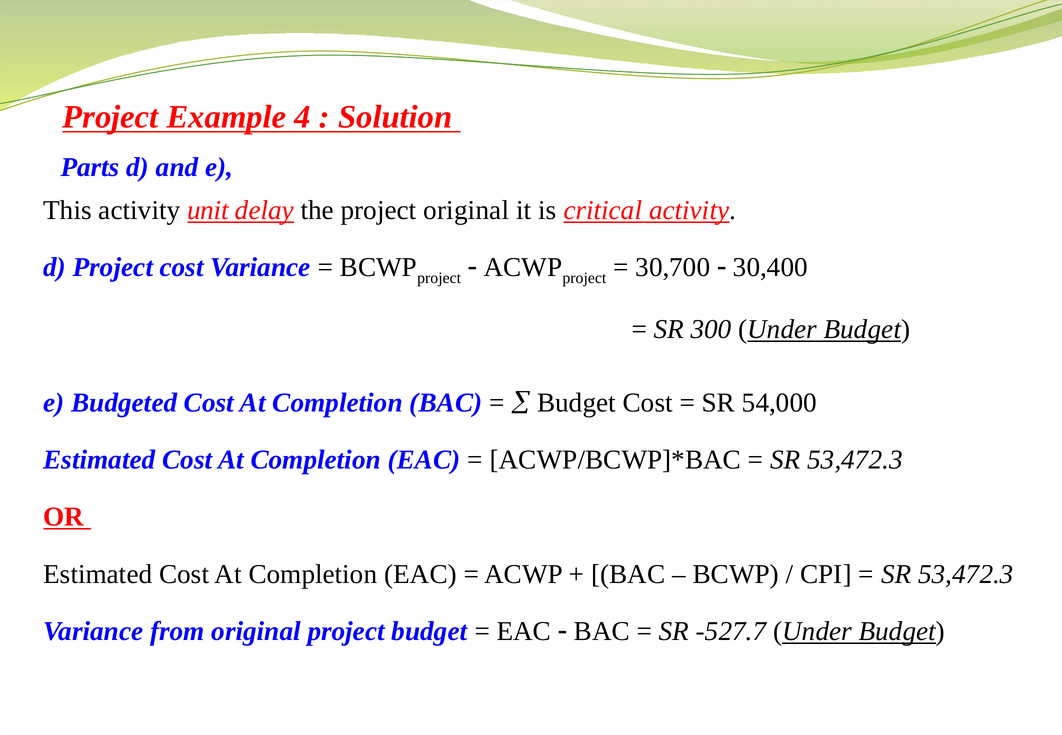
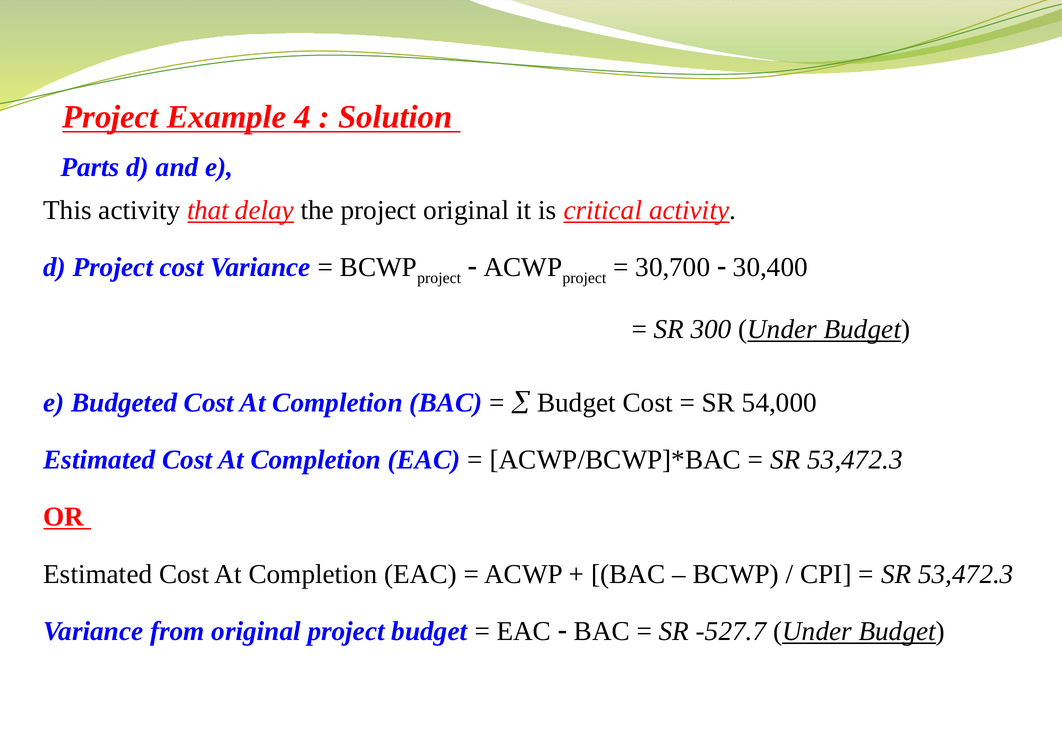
unit: unit -> that
